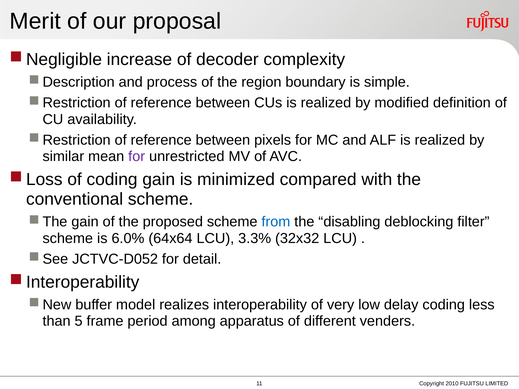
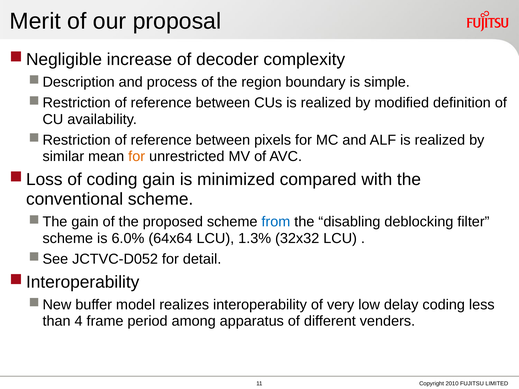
for at (137, 157) colour: purple -> orange
3.3%: 3.3% -> 1.3%
5: 5 -> 4
